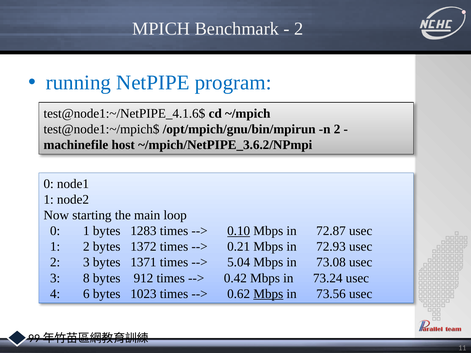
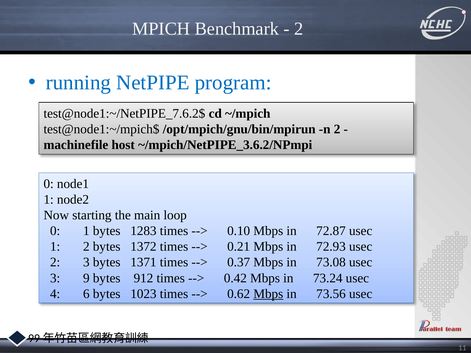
test@node1:~/NetPIPE_4.1.6$: test@node1:~/NetPIPE_4.1.6$ -> test@node1:~/NetPIPE_7.6.2$
0.10 underline: present -> none
5.04: 5.04 -> 0.37
8: 8 -> 9
